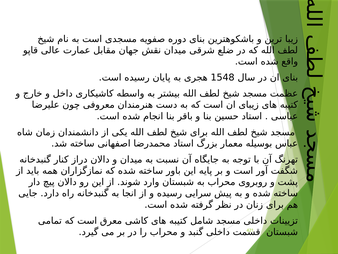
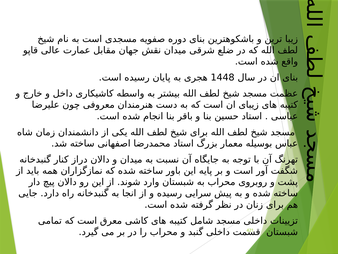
1548: 1548 -> 1448
